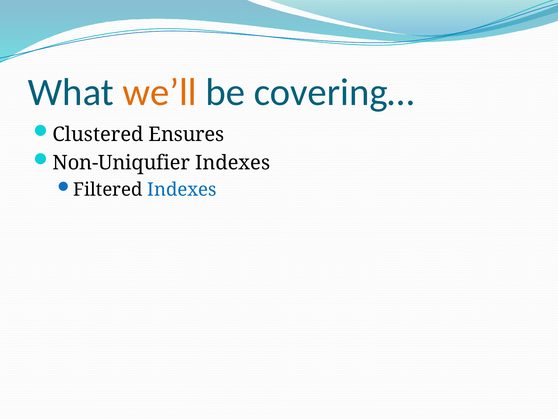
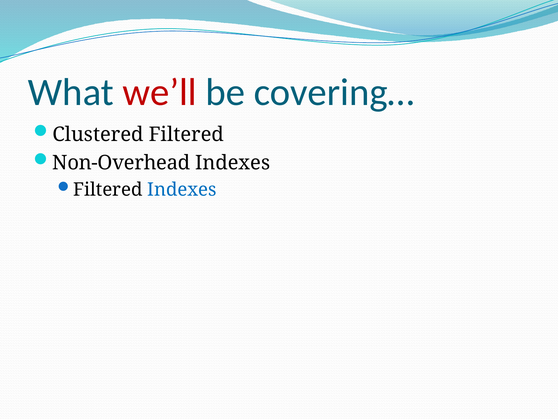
we’ll colour: orange -> red
Clustered Ensures: Ensures -> Filtered
Non-Uniqufier: Non-Uniqufier -> Non-Overhead
